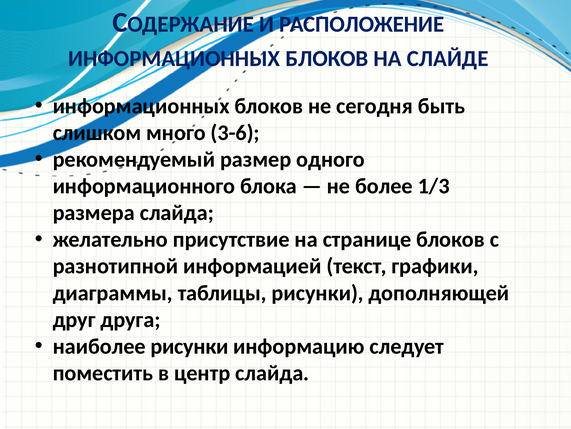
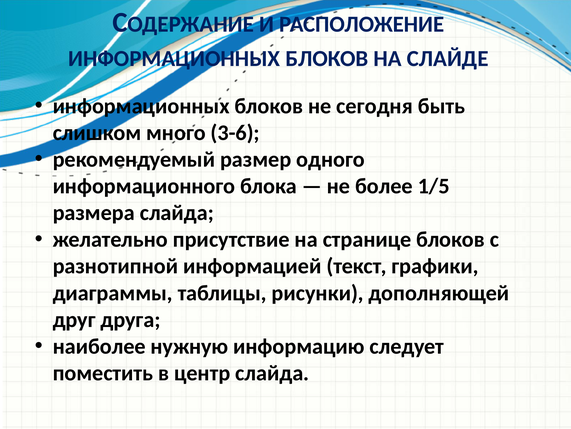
1/3: 1/3 -> 1/5
наиболее рисунки: рисунки -> нужную
